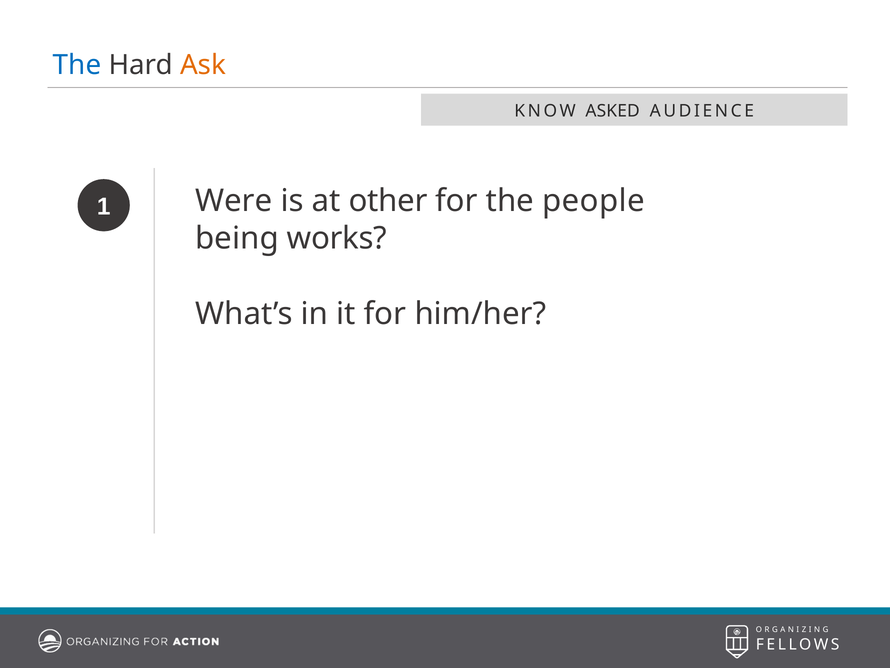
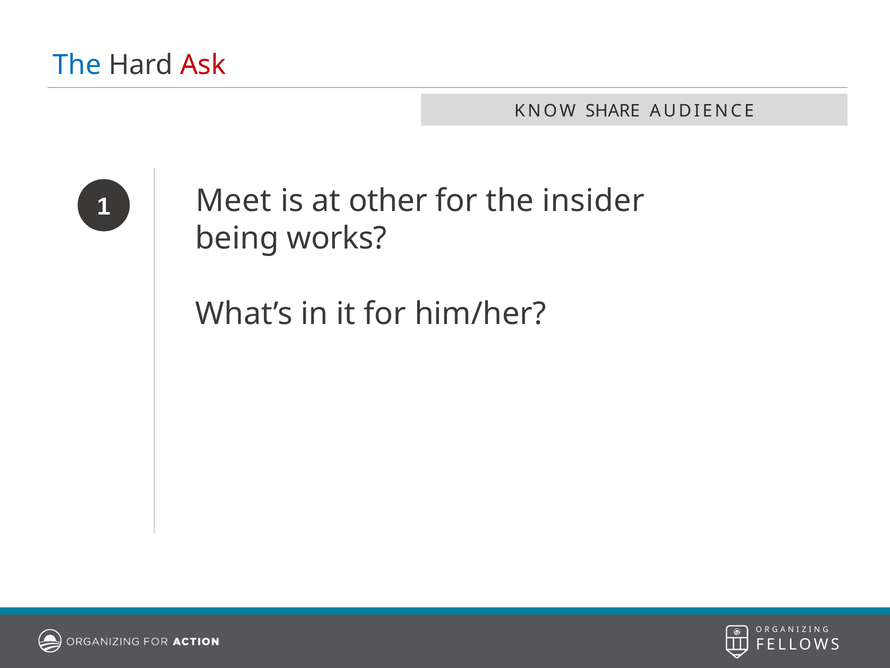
Ask colour: orange -> red
ASKED: ASKED -> SHARE
Were: Were -> Meet
people: people -> insider
